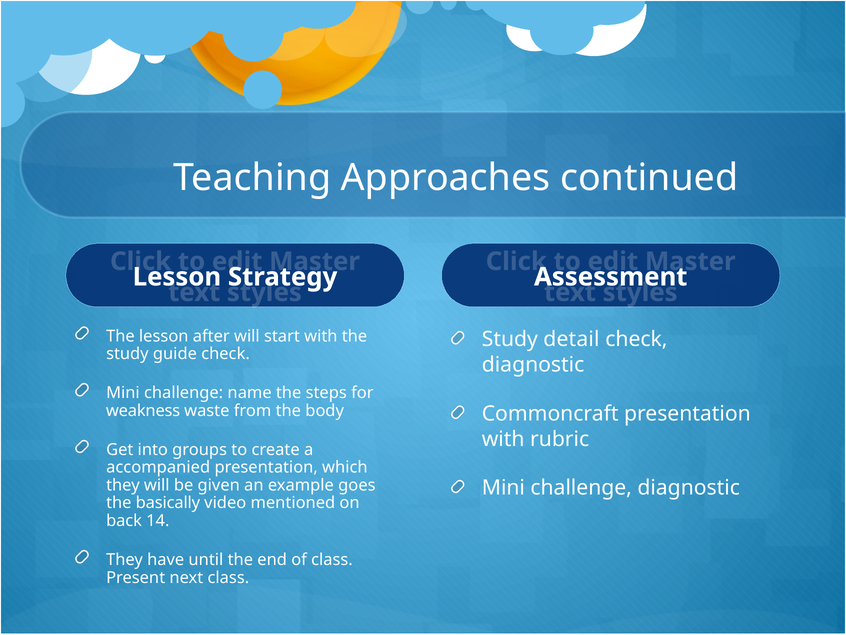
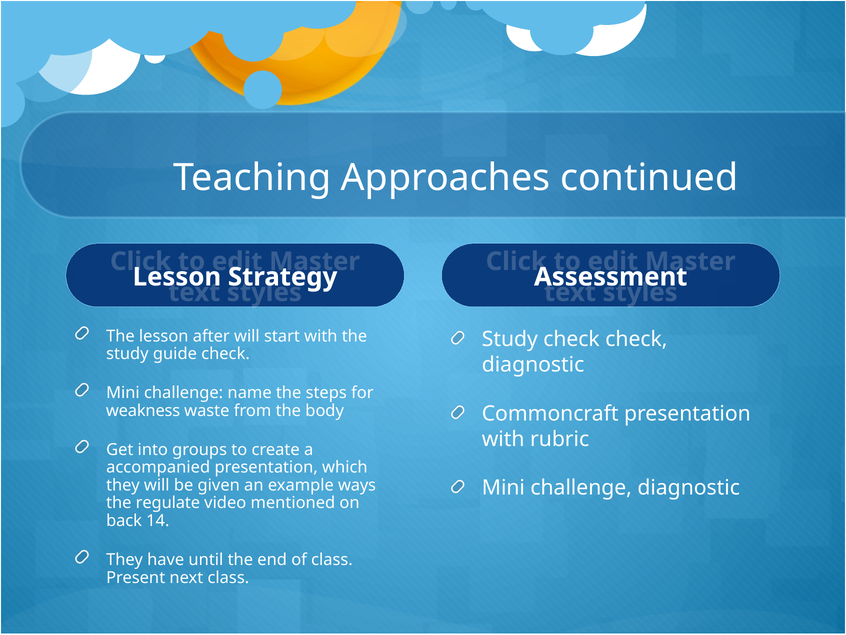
Study detail: detail -> check
goes: goes -> ways
basically: basically -> regulate
